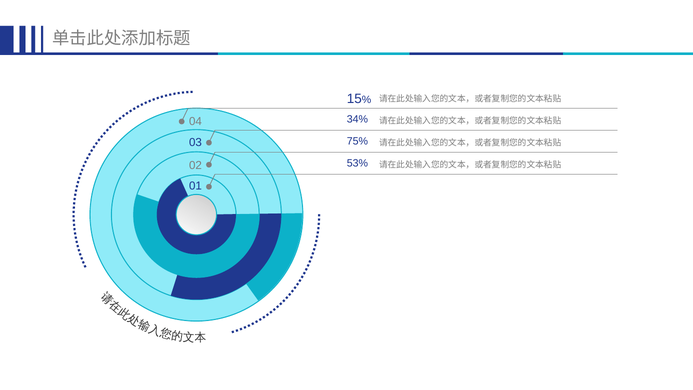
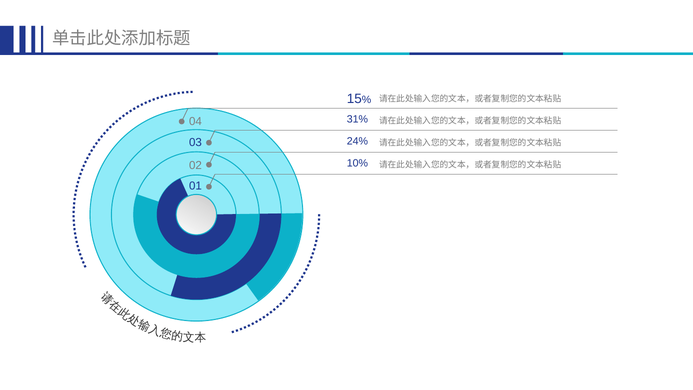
34%: 34% -> 31%
75%: 75% -> 24%
53%: 53% -> 10%
